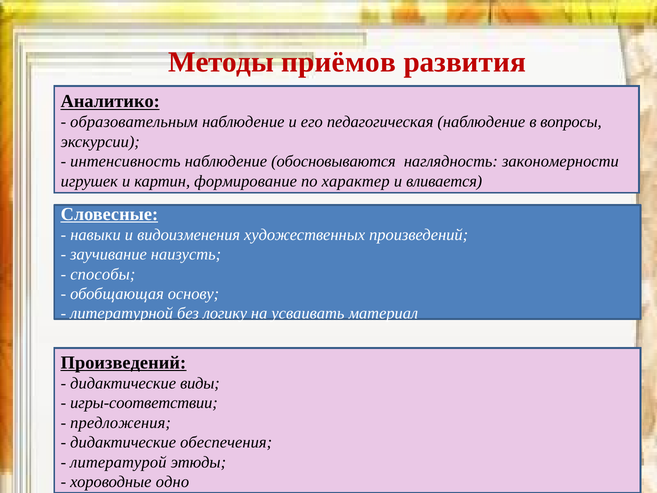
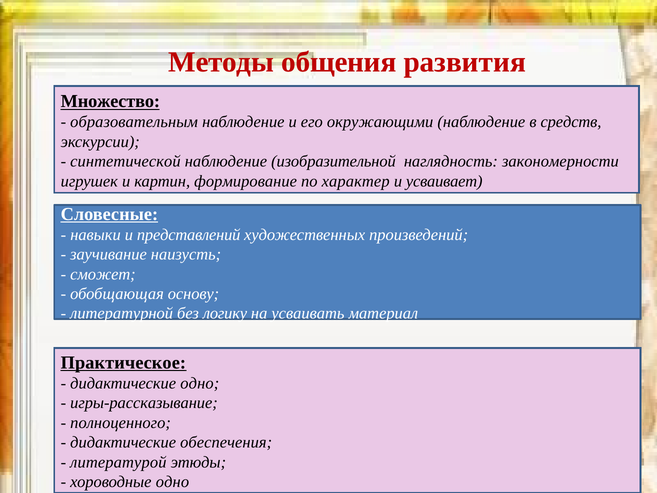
приёмов: приёмов -> общения
Аналитико: Аналитико -> Множество
педагогическая: педагогическая -> окружающими
вопросы: вопросы -> средств
интенсивность: интенсивность -> синтетической
обосновываются: обосновываются -> изобразительной
вливается: вливается -> усваивает
видоизменения: видоизменения -> представлений
способы: способы -> сможет
Произведений at (123, 362): Произведений -> Практическое
дидактические виды: виды -> одно
игры-соответствии: игры-соответствии -> игры-рассказывание
предложения: предложения -> полноценного
